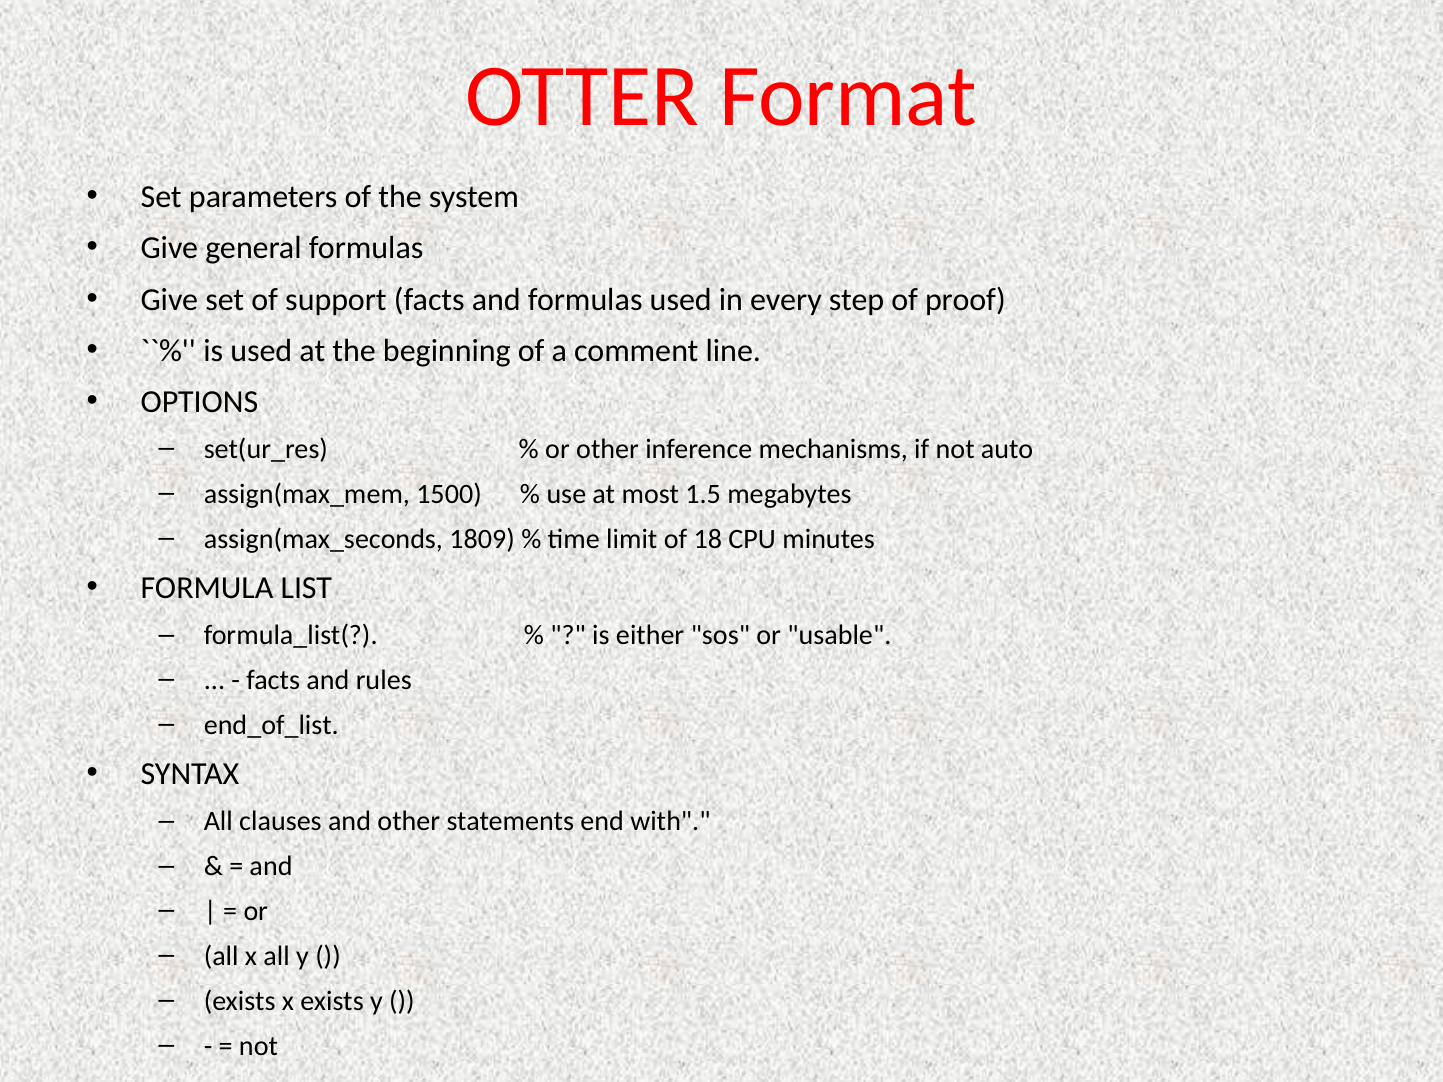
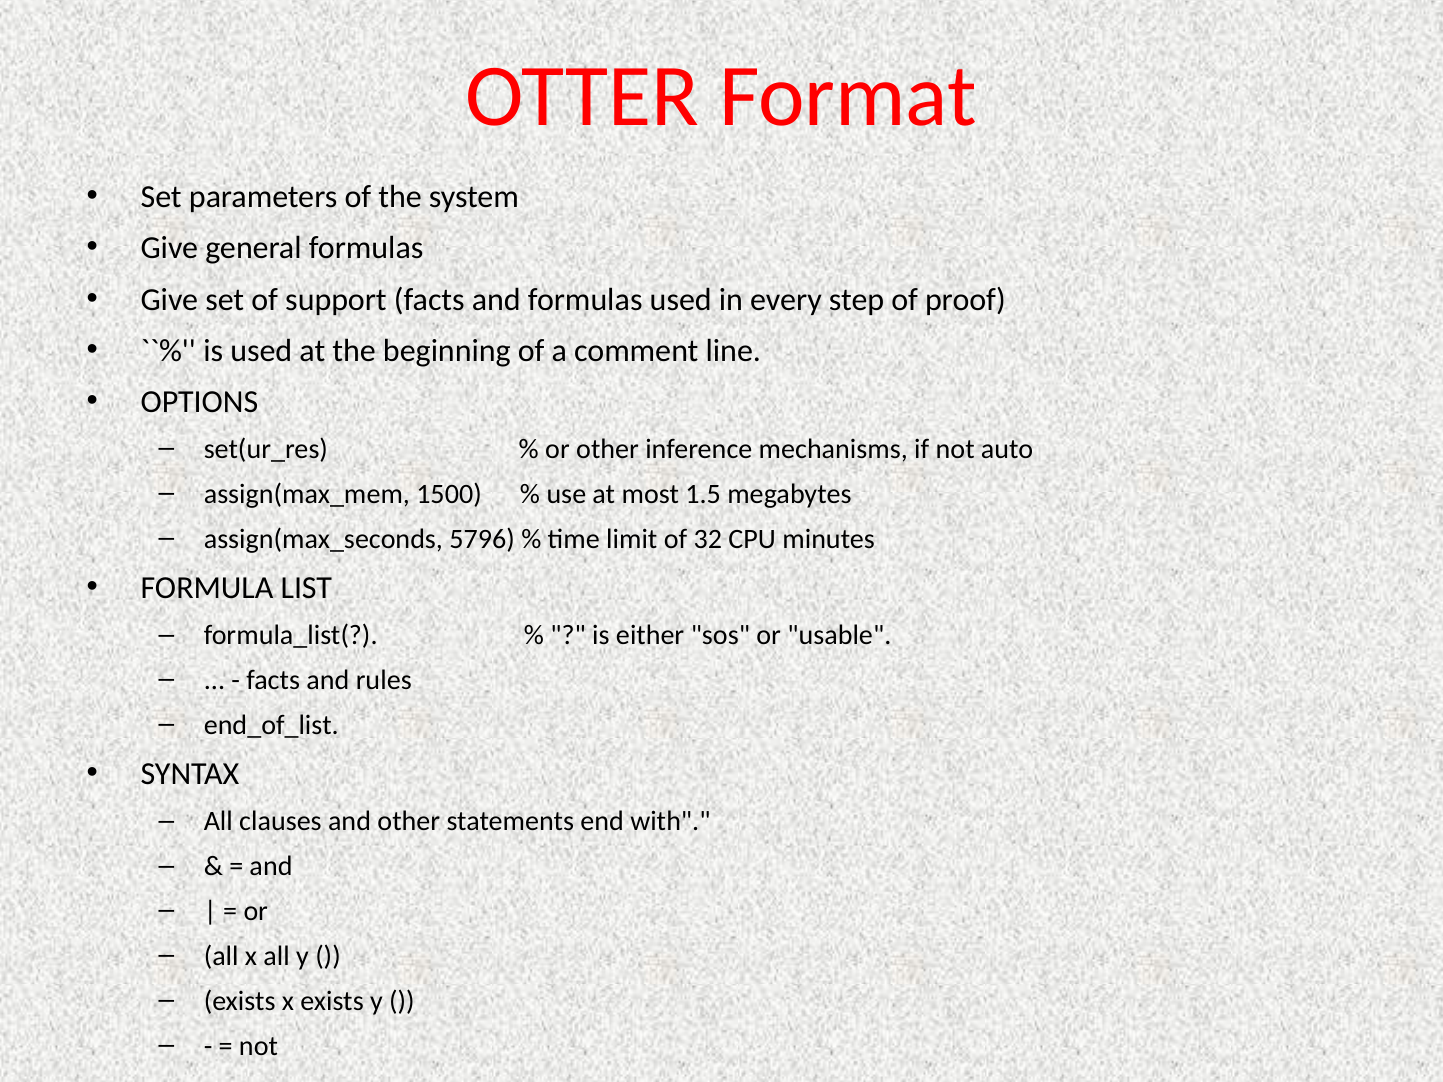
1809: 1809 -> 5796
18: 18 -> 32
